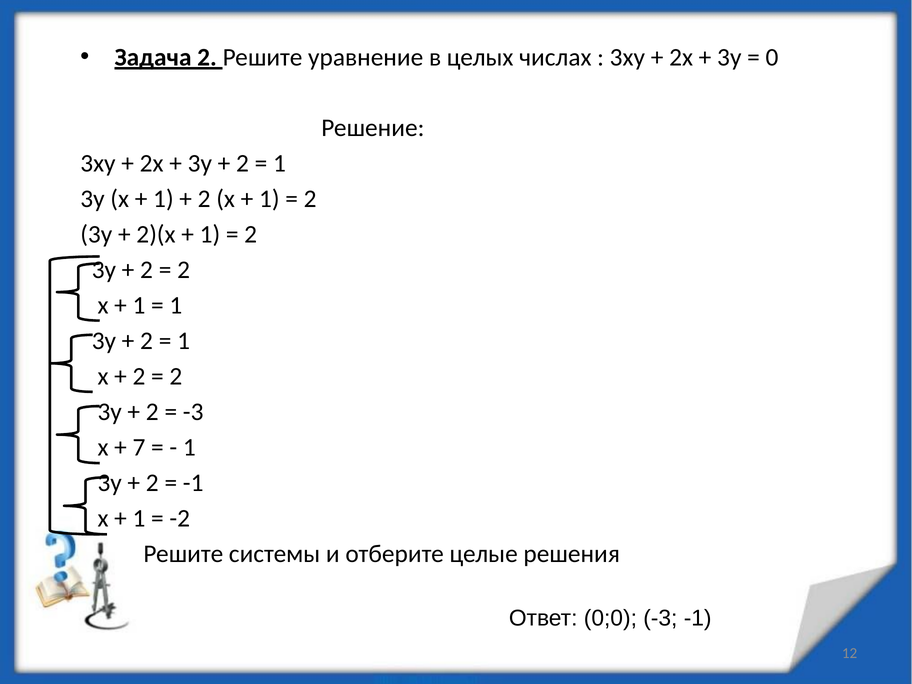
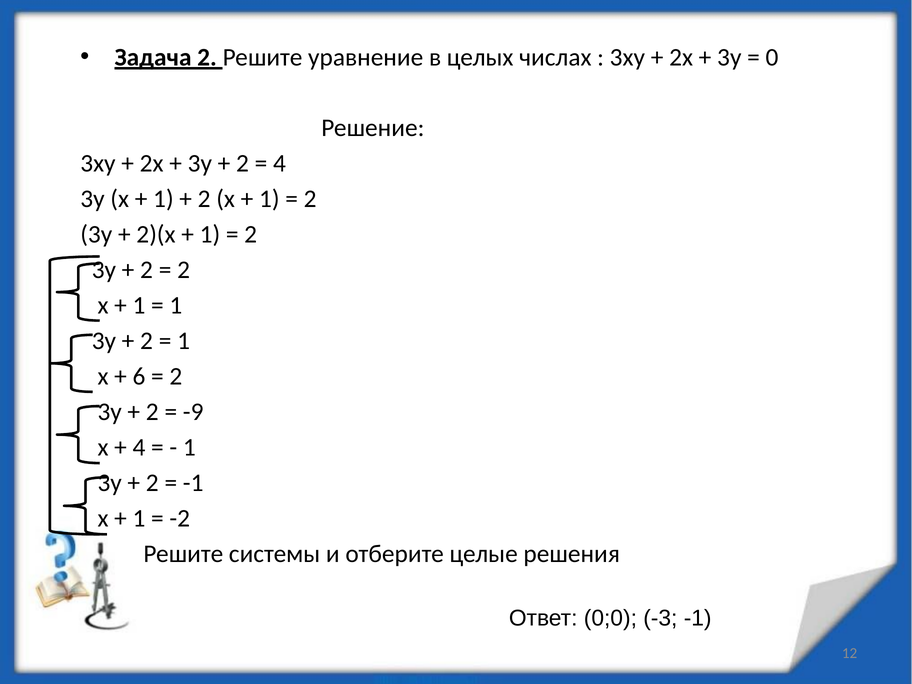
1 at (280, 164): 1 -> 4
2 at (139, 376): 2 -> 6
-3 at (193, 412): -3 -> -9
7 at (139, 447): 7 -> 4
